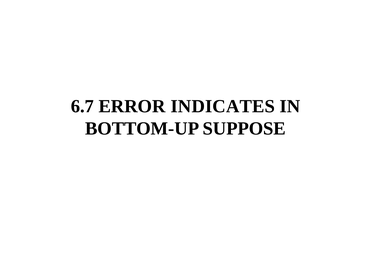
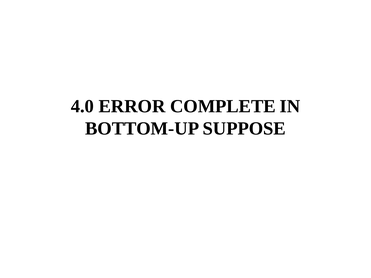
6.7: 6.7 -> 4.0
INDICATES: INDICATES -> COMPLETE
